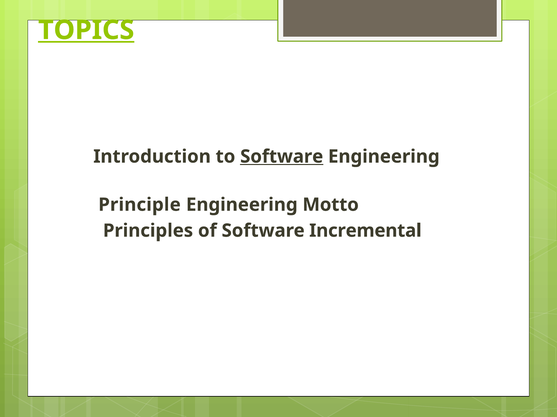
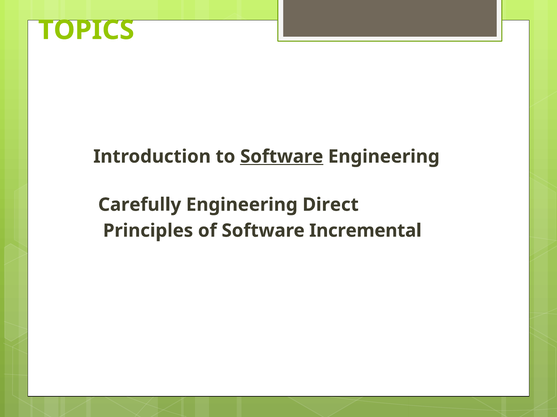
TOPICS underline: present -> none
Principle: Principle -> Carefully
Motto: Motto -> Direct
